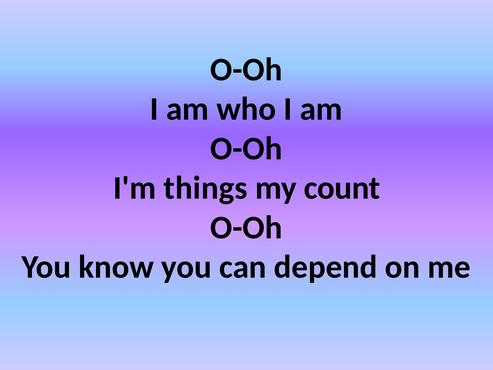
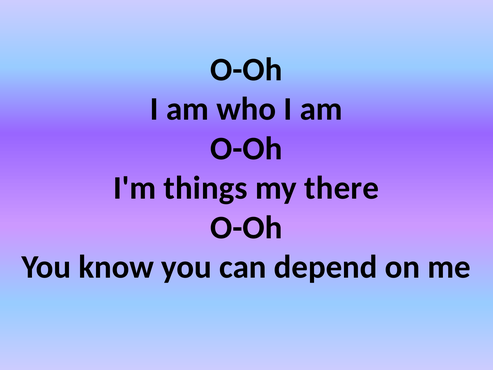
count: count -> there
